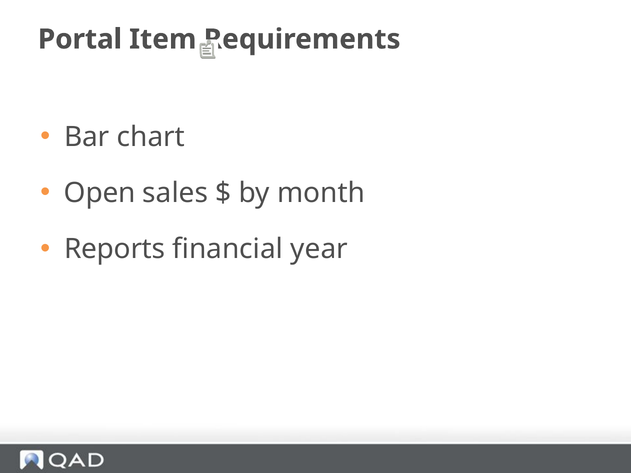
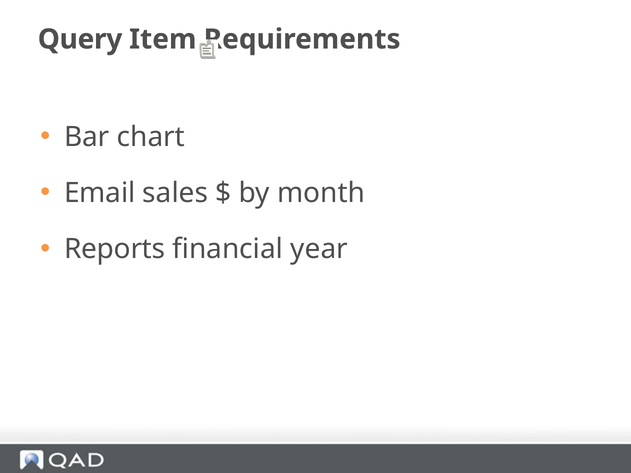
Portal: Portal -> Query
Open: Open -> Email
